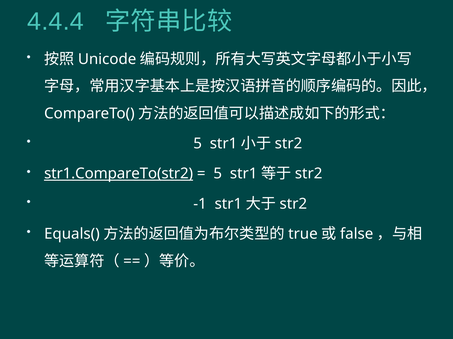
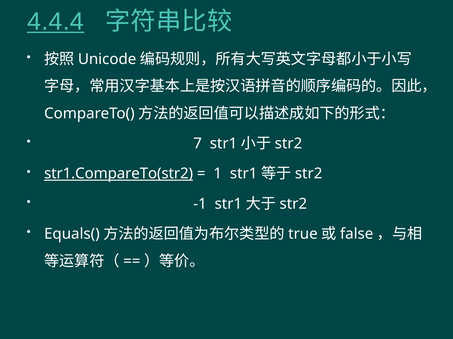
4.4.4 underline: none -> present
5 at (198, 144): 5 -> 7
5 at (218, 174): 5 -> 1
